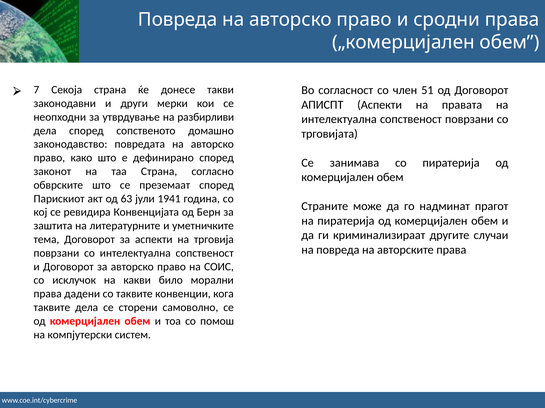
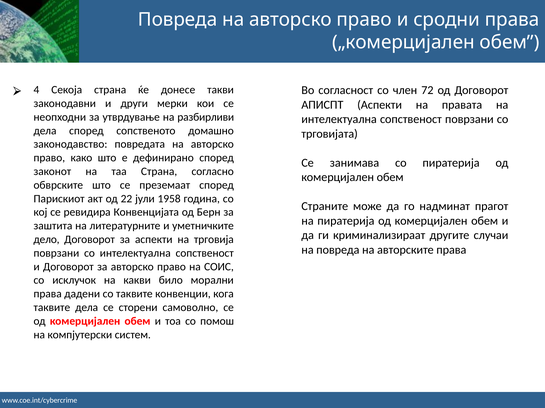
51: 51 -> 72
7: 7 -> 4
63: 63 -> 22
1941: 1941 -> 1958
тема: тема -> дело
